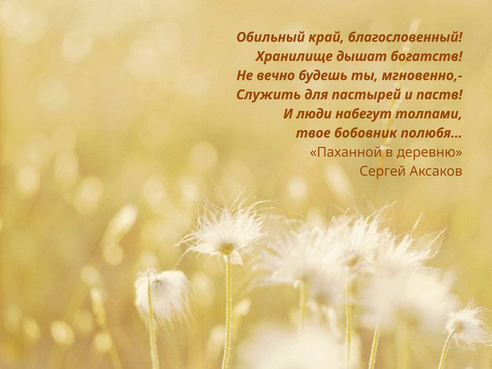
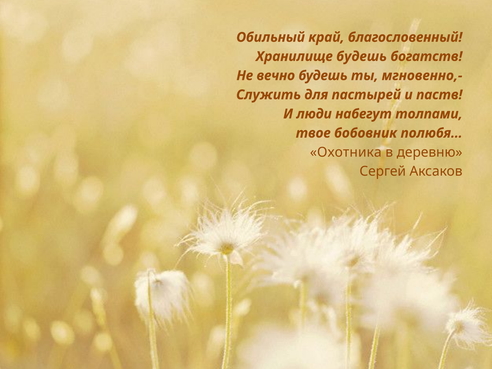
Хранилище дышат: дышат -> будешь
Паханной: Паханной -> Охотника
